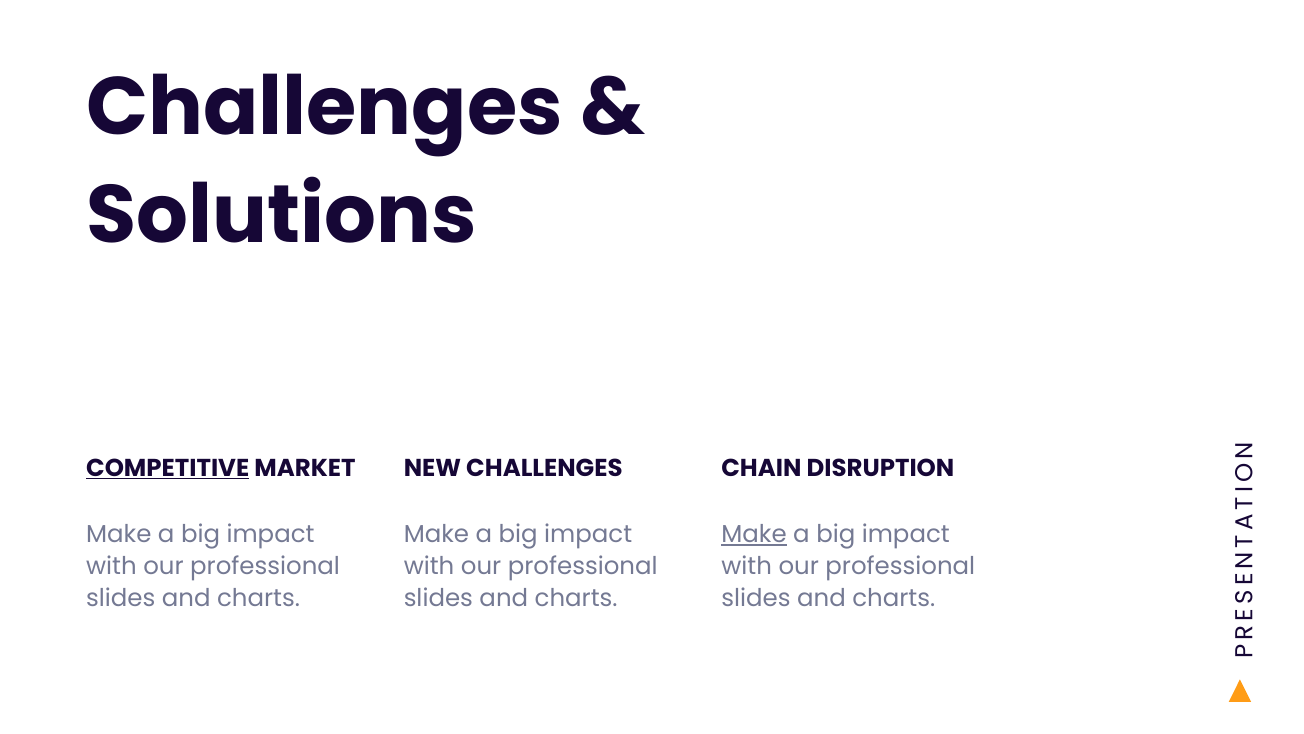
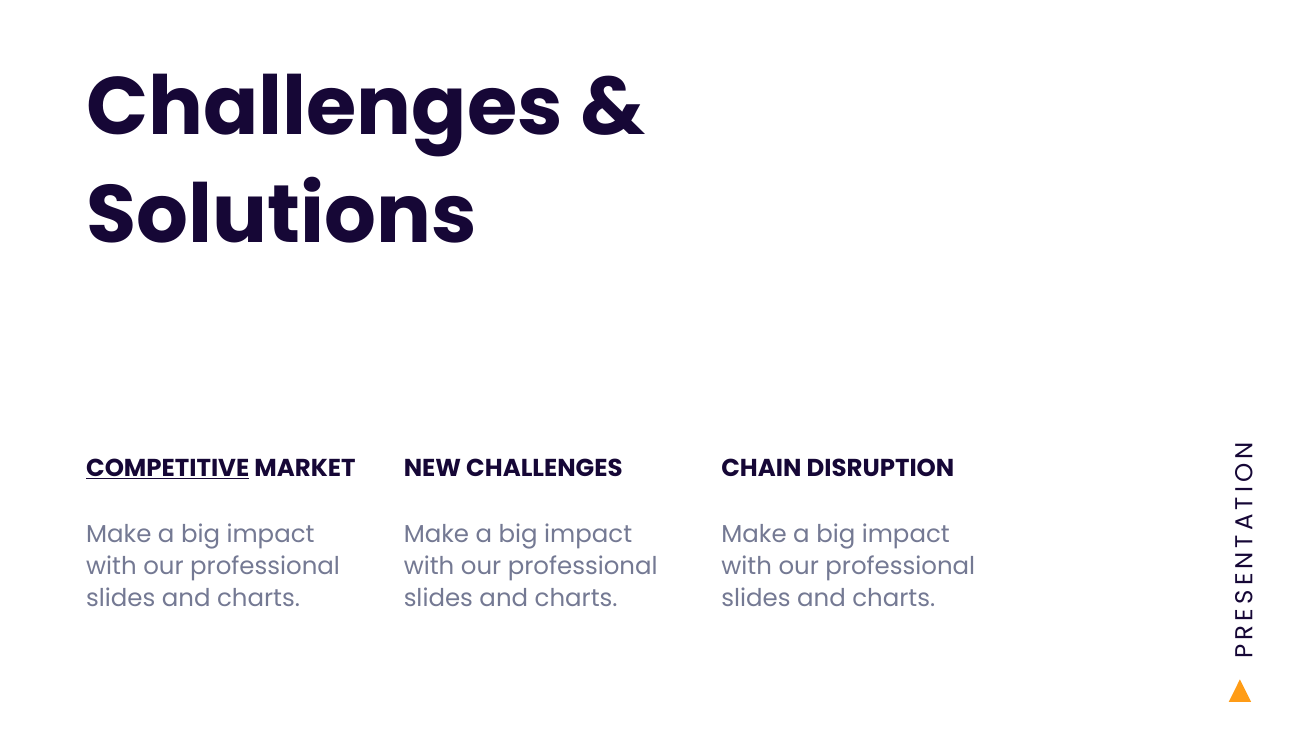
Make at (754, 534) underline: present -> none
